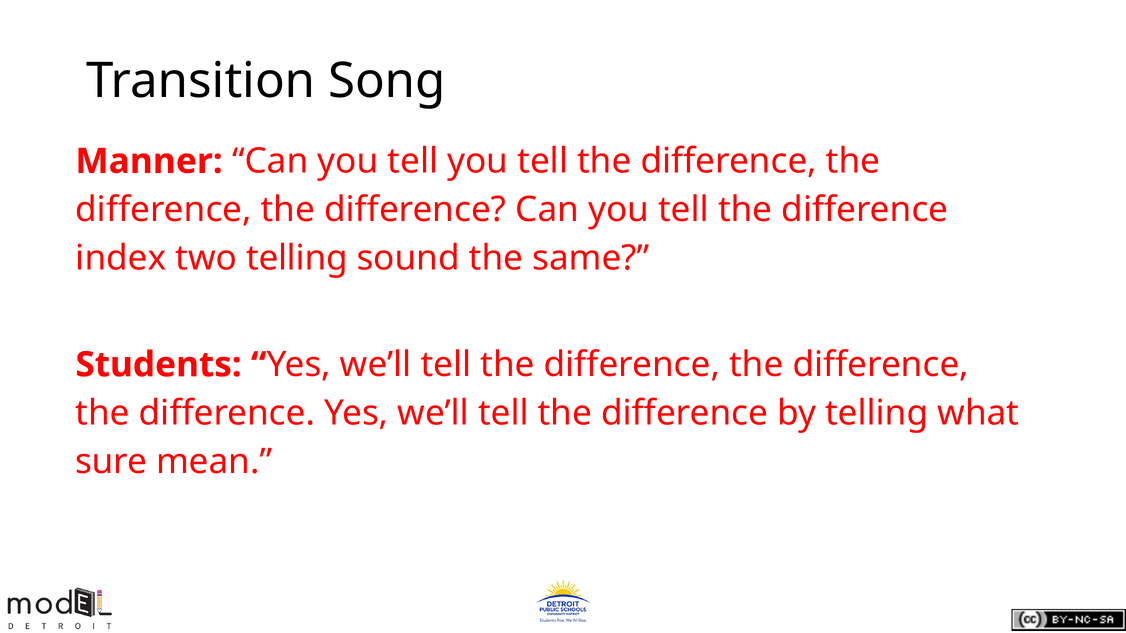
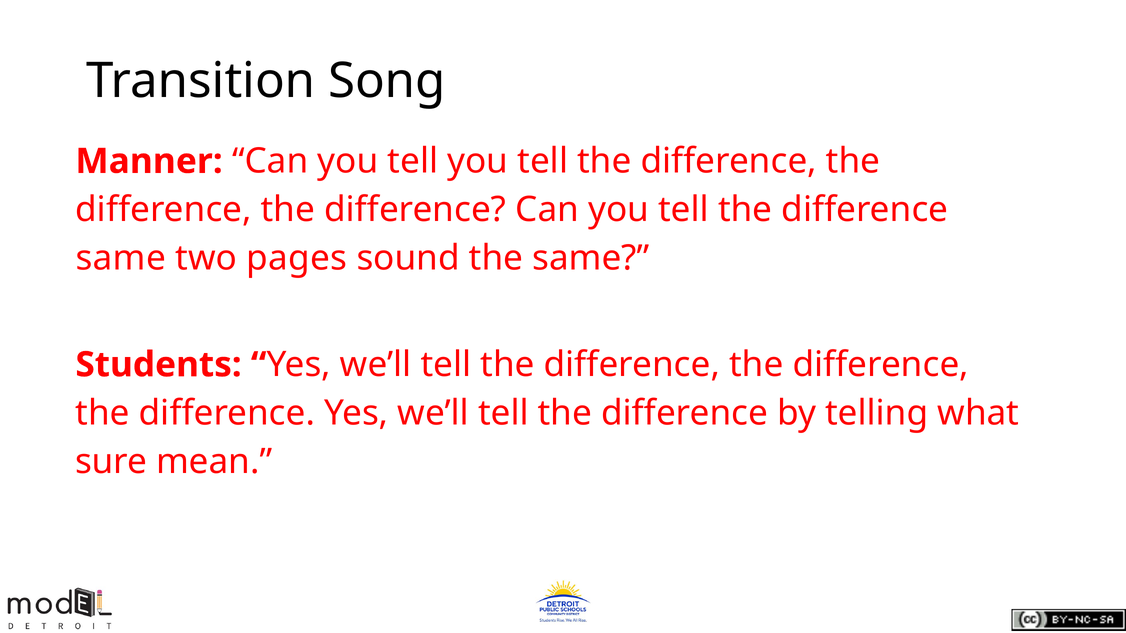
index at (121, 258): index -> same
two telling: telling -> pages
